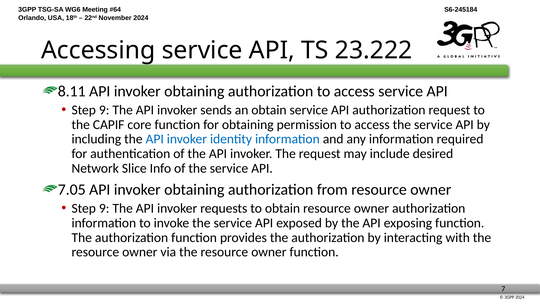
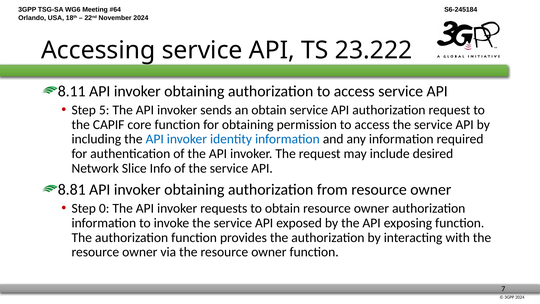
9 at (104, 110): 9 -> 5
7.05: 7.05 -> 8.81
9 at (104, 208): 9 -> 0
